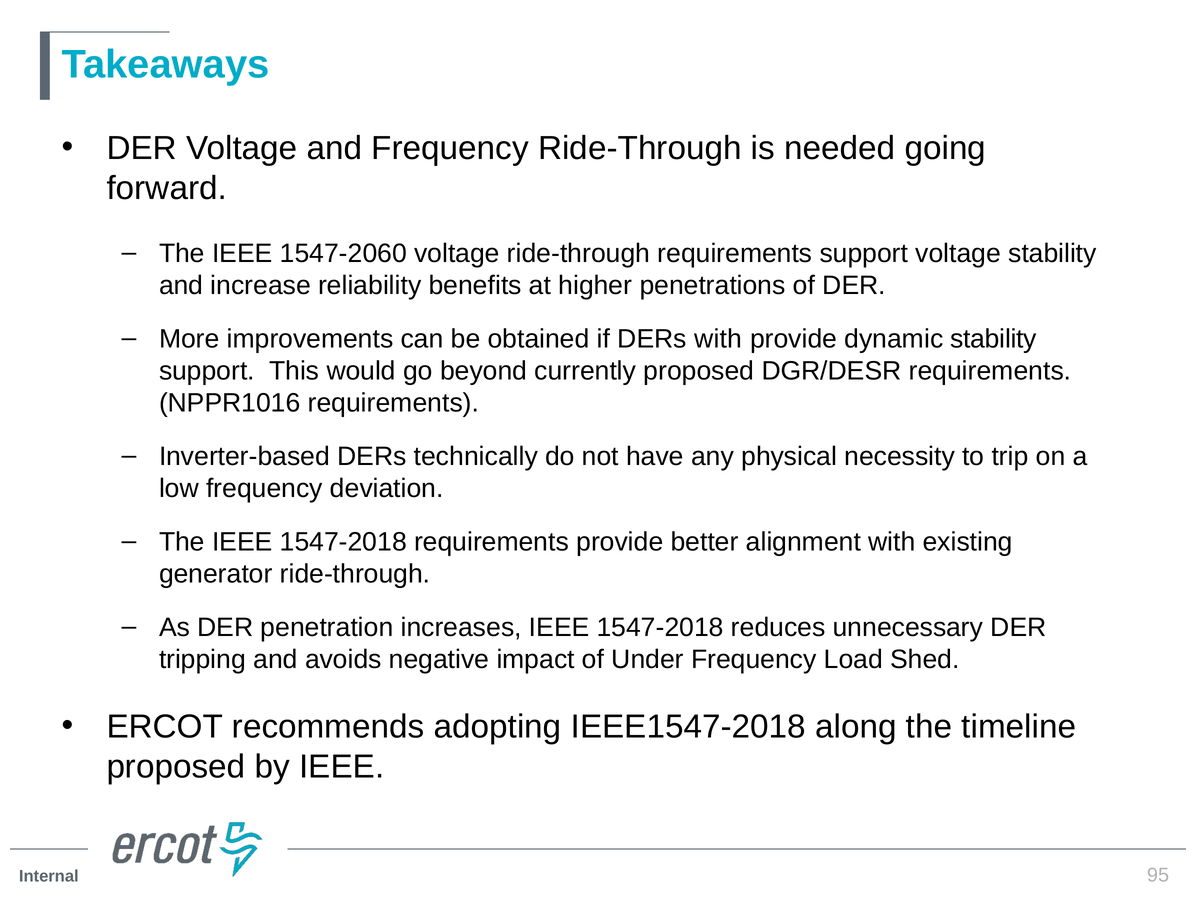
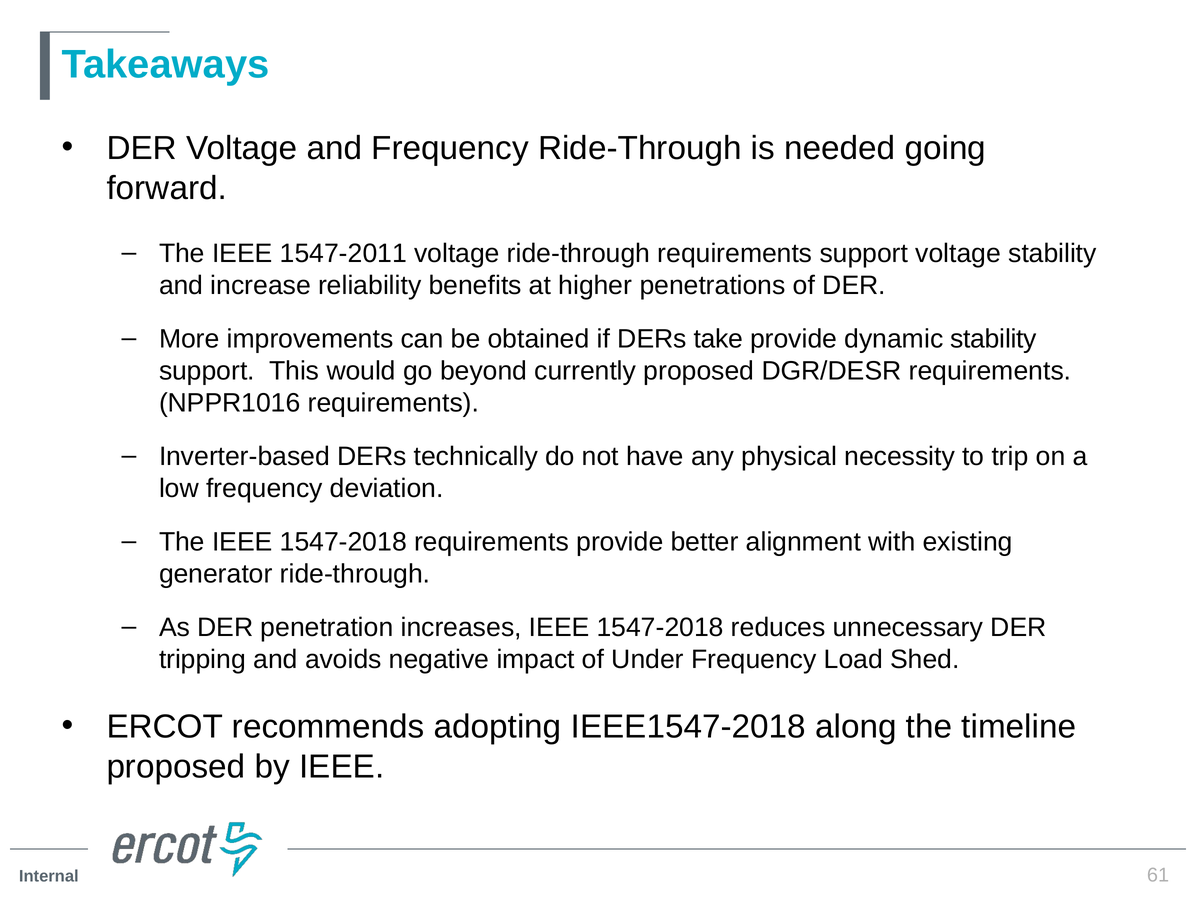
1547-2060: 1547-2060 -> 1547-2011
DERs with: with -> take
95: 95 -> 61
